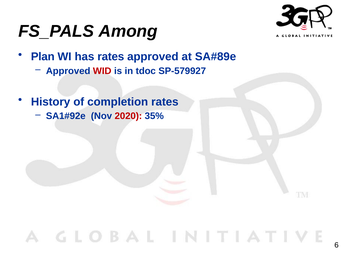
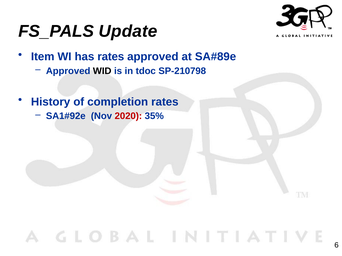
Among: Among -> Update
Plan: Plan -> Item
WID colour: red -> black
SP-579927: SP-579927 -> SP-210798
